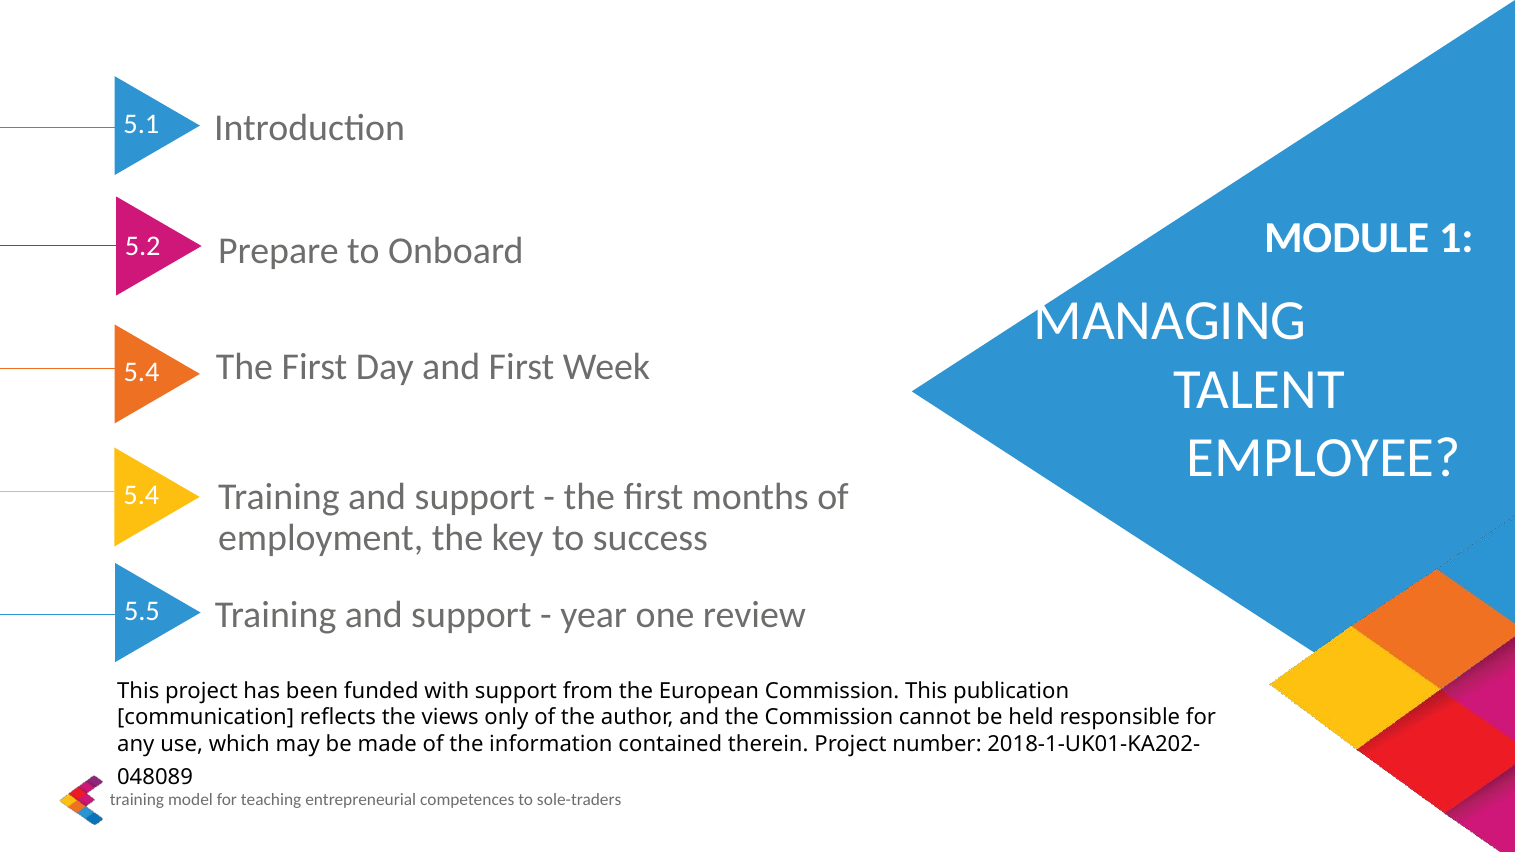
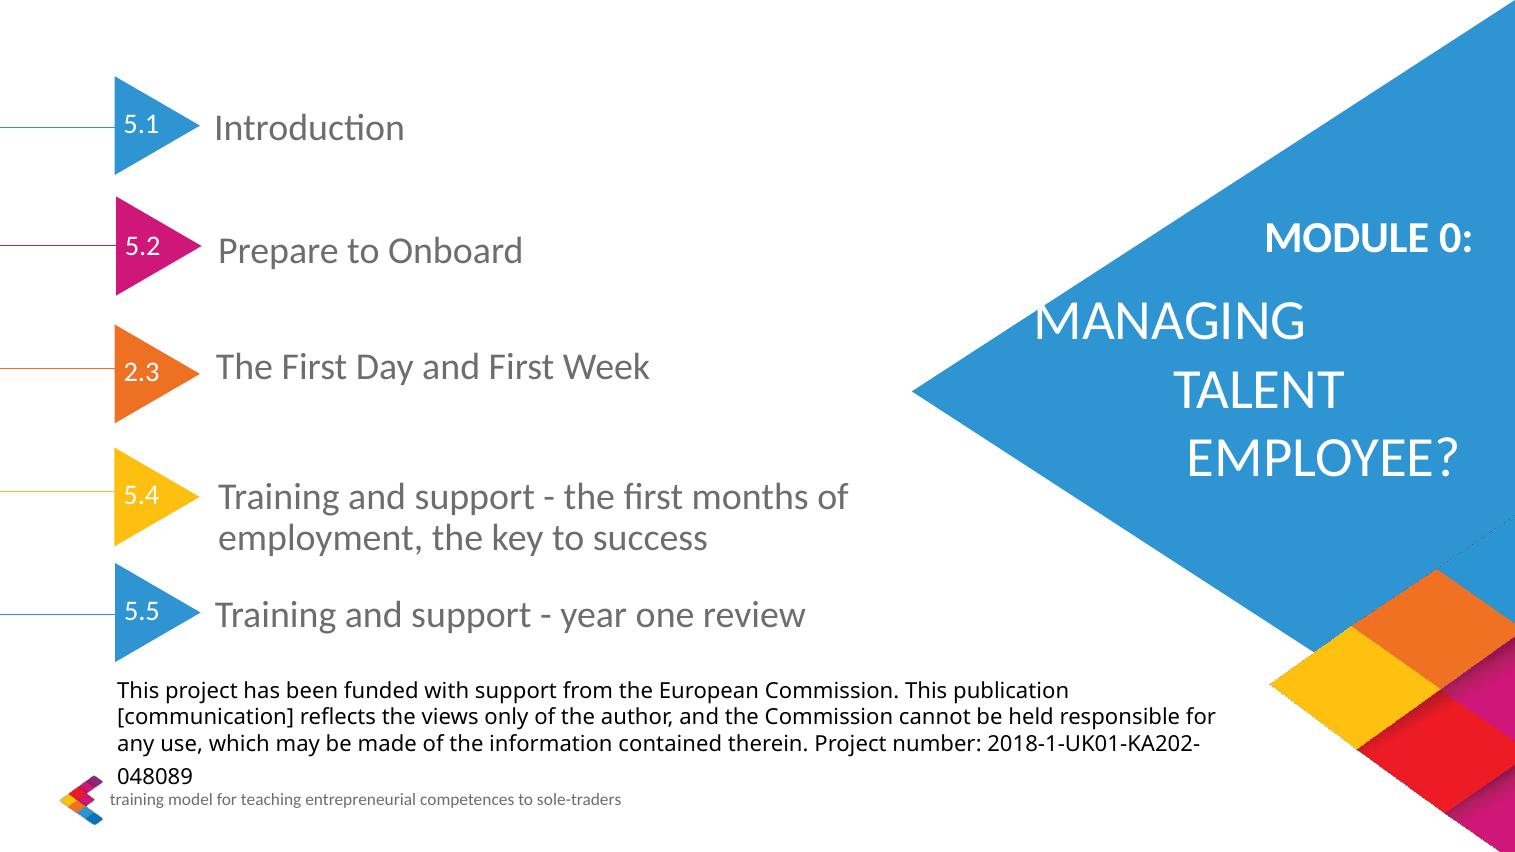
1: 1 -> 0
5.4 at (142, 372): 5.4 -> 2.3
